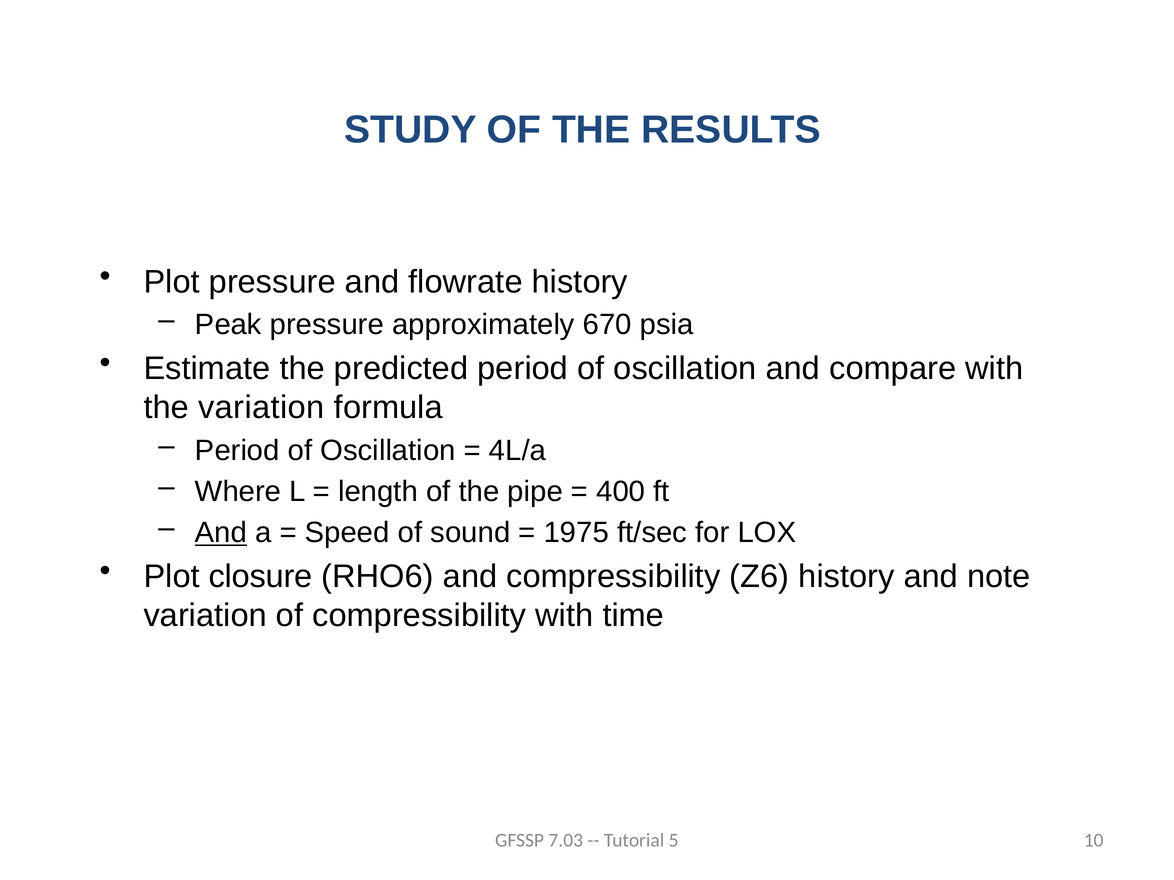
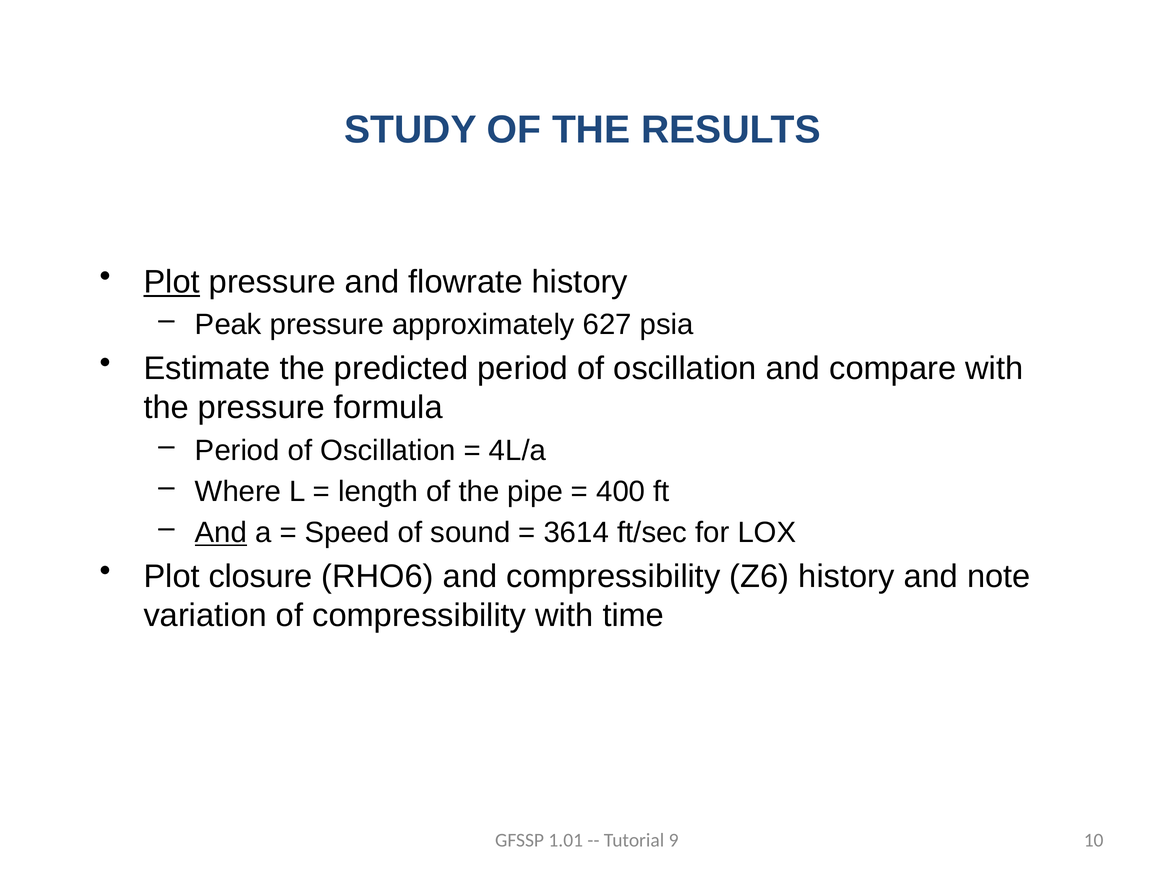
Plot at (172, 282) underline: none -> present
670: 670 -> 627
the variation: variation -> pressure
1975: 1975 -> 3614
7.03: 7.03 -> 1.01
5: 5 -> 9
